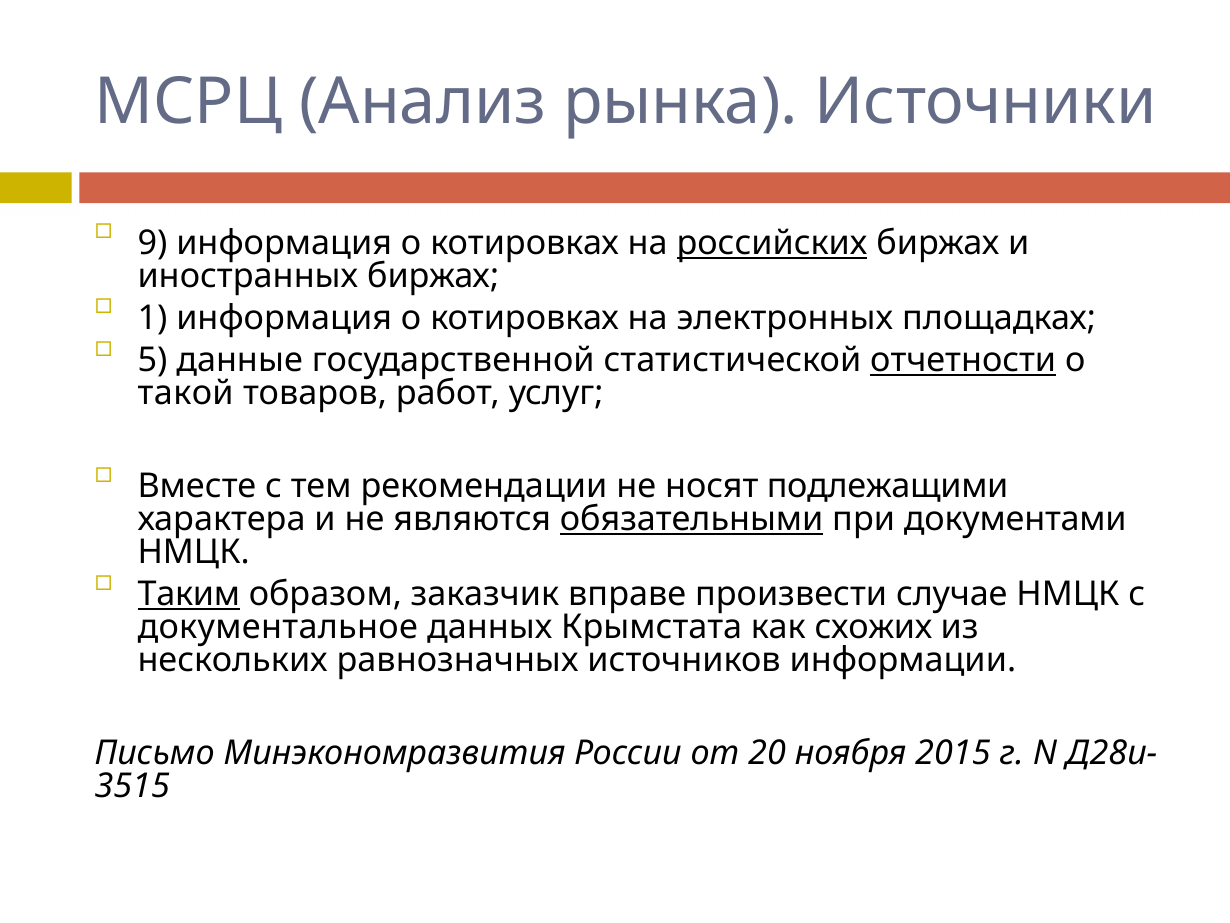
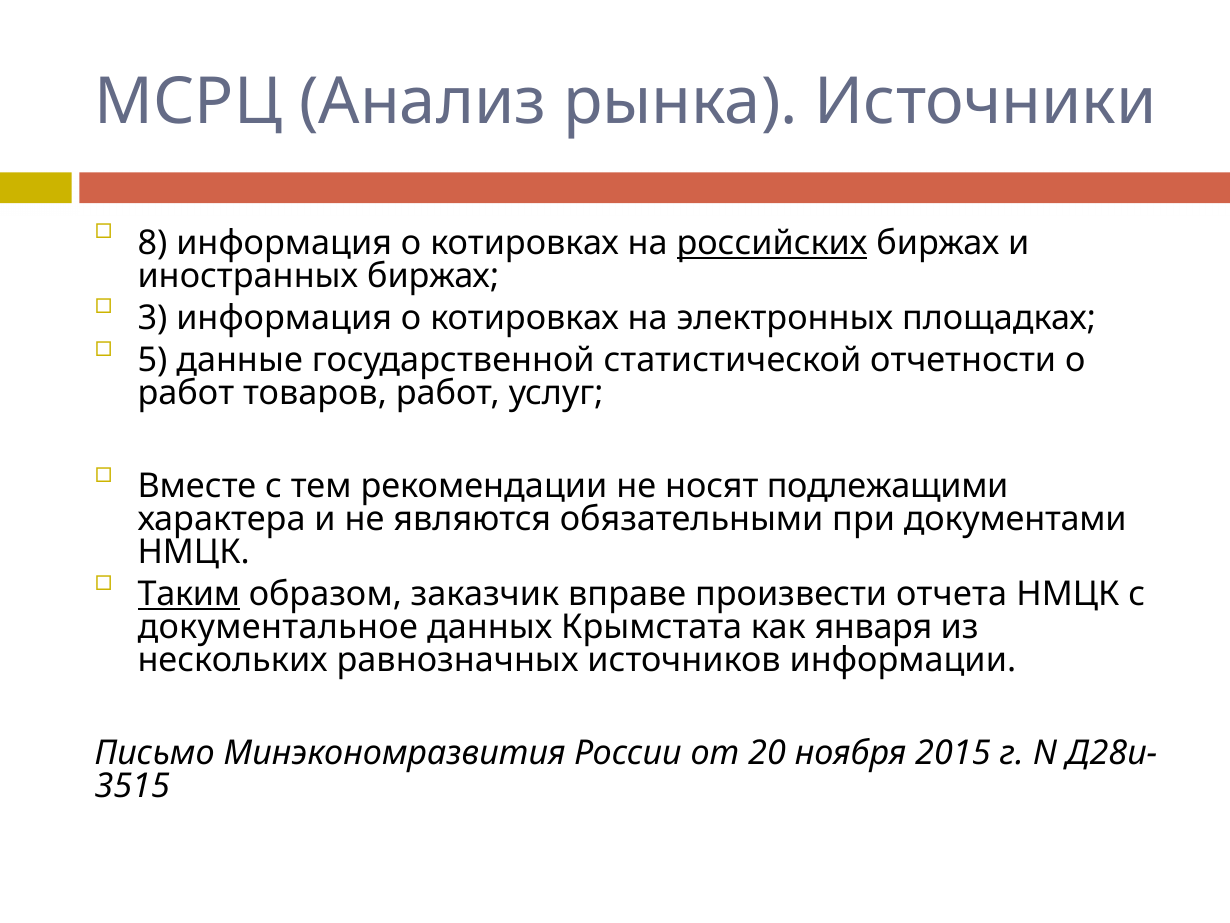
9: 9 -> 8
1: 1 -> 3
отчетности underline: present -> none
такой at (186, 393): такой -> работ
обязательными underline: present -> none
случае: случае -> отчета
схожих: схожих -> января
